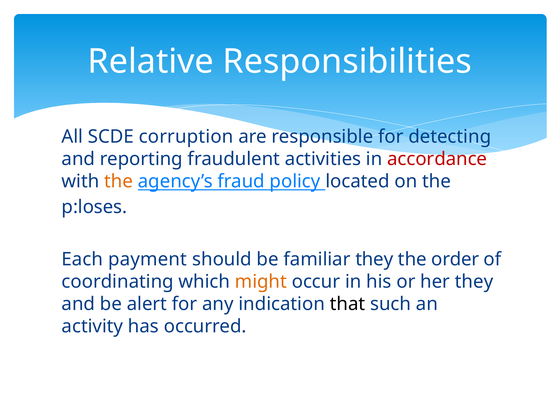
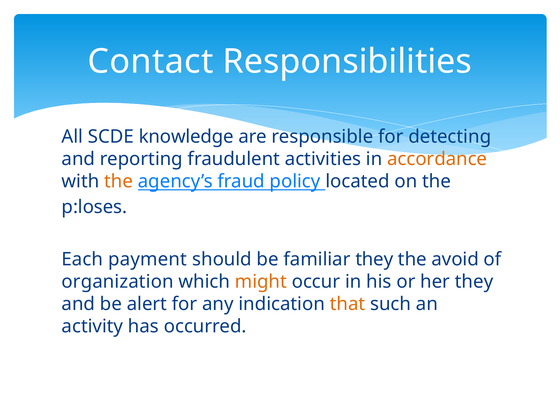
Relative: Relative -> Contact
corruption: corruption -> knowledge
accordance colour: red -> orange
order: order -> avoid
coordinating: coordinating -> organization
that colour: black -> orange
